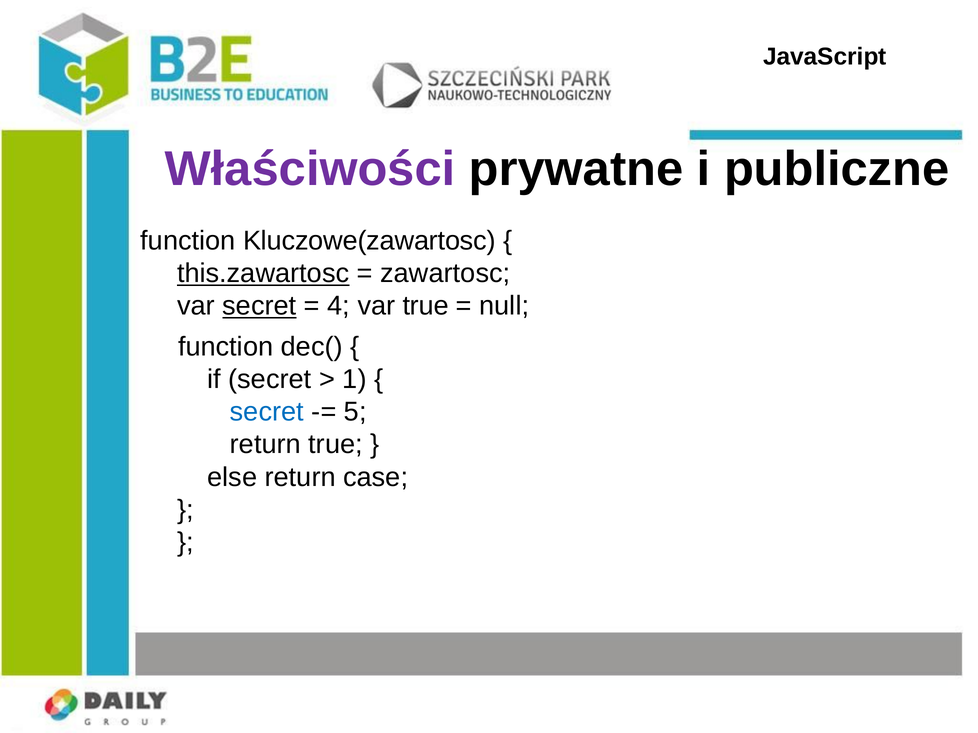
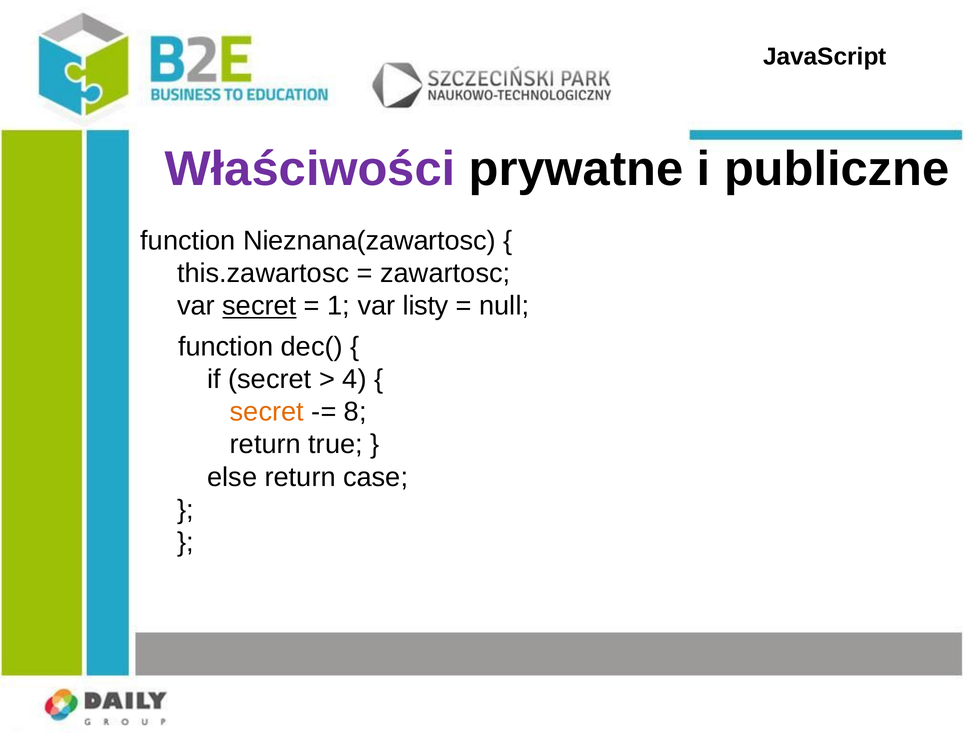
Kluczowe(zawartosc: Kluczowe(zawartosc -> Nieznana(zawartosc
this.zawartosc underline: present -> none
4: 4 -> 1
var true: true -> listy
1: 1 -> 4
secret at (267, 412) colour: blue -> orange
5: 5 -> 8
